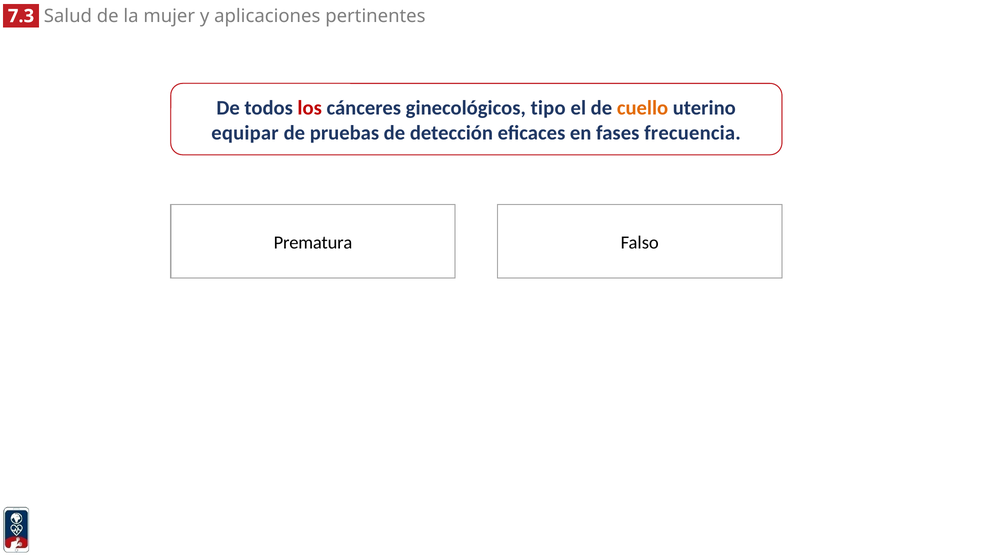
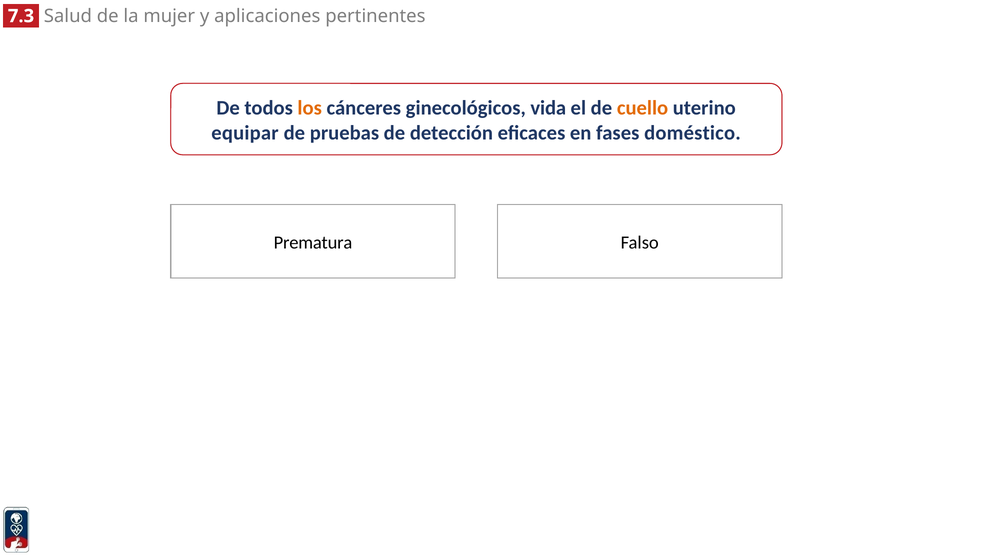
los colour: red -> orange
tipo: tipo -> vida
frecuencia: frecuencia -> doméstico
